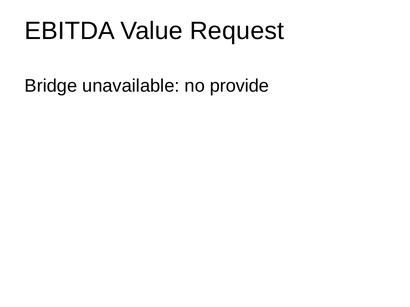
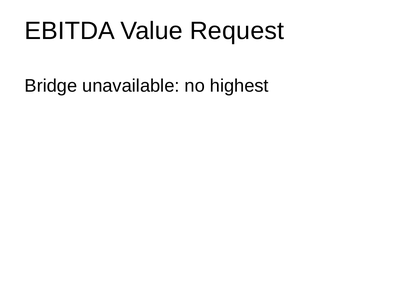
provide: provide -> highest
